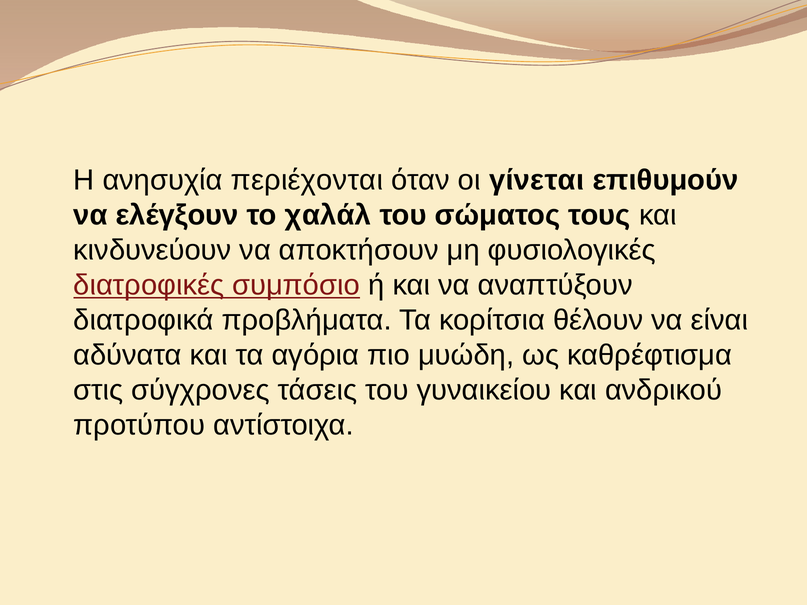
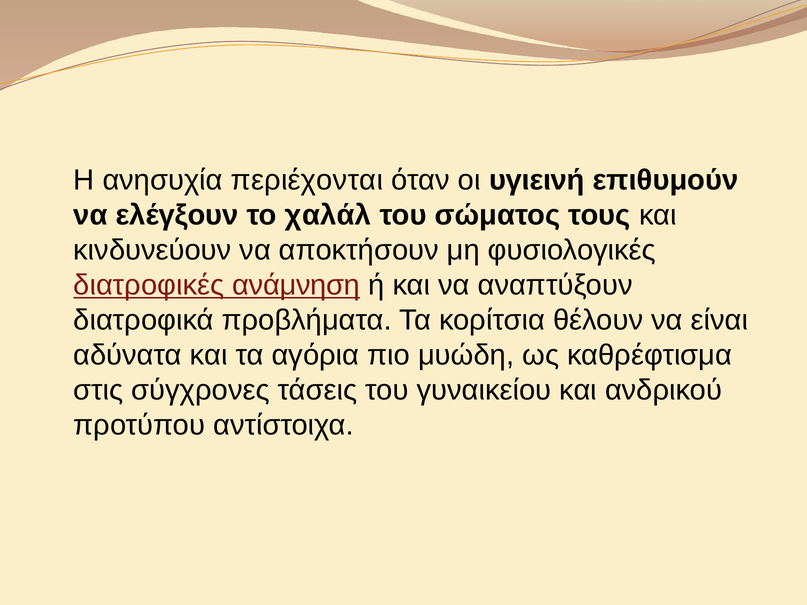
γίνεται: γίνεται -> υγιεινή
συμπόσιο: συμπόσιο -> ανάμνηση
